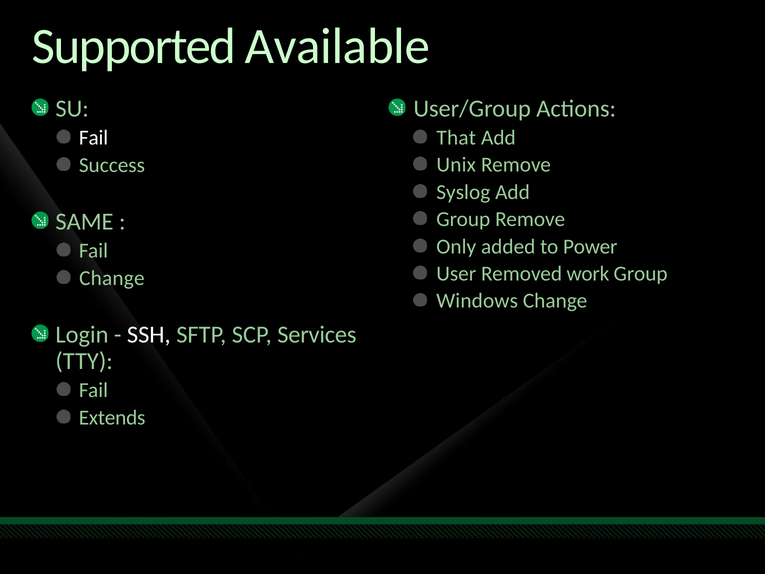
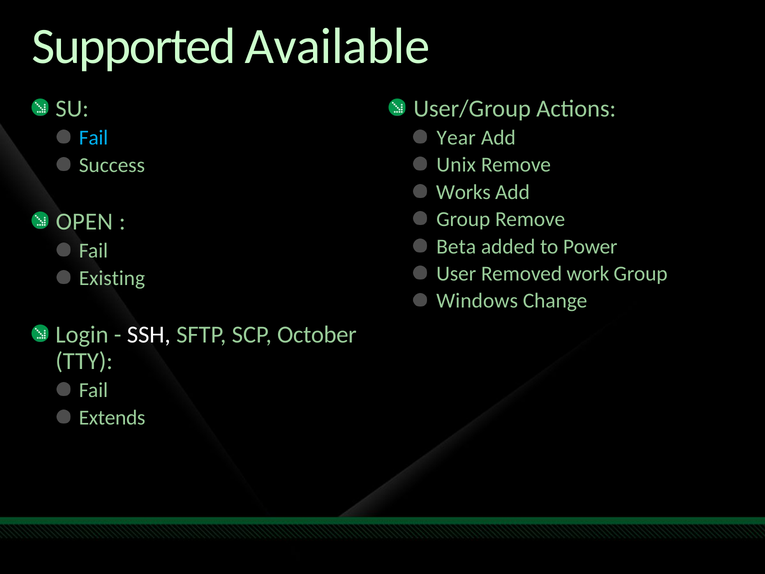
That: That -> Year
Fail at (94, 138) colour: white -> light blue
Syslog: Syslog -> Works
SAME: SAME -> OPEN
Only: Only -> Beta
Change at (112, 278): Change -> Existing
Services: Services -> October
